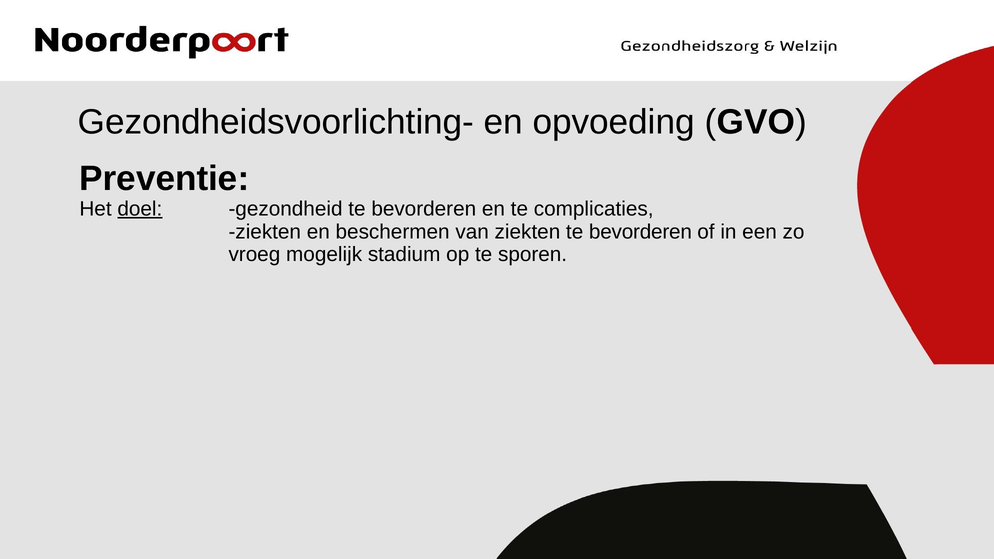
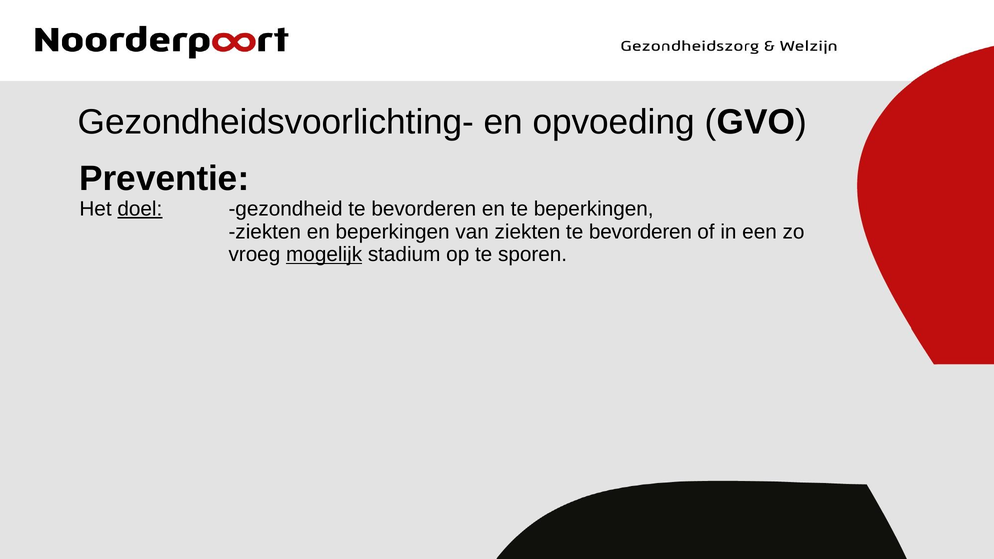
te complicaties: complicaties -> beperkingen
en beschermen: beschermen -> beperkingen
mogelijk underline: none -> present
